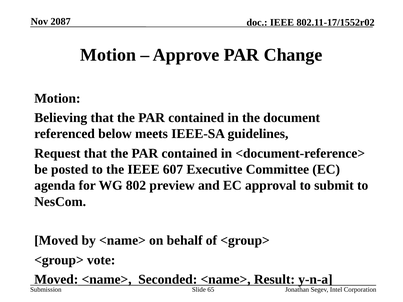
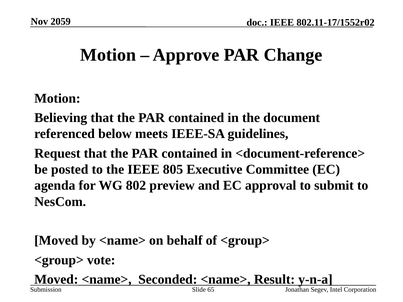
2087: 2087 -> 2059
607: 607 -> 805
